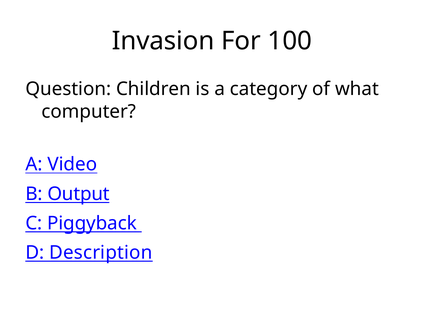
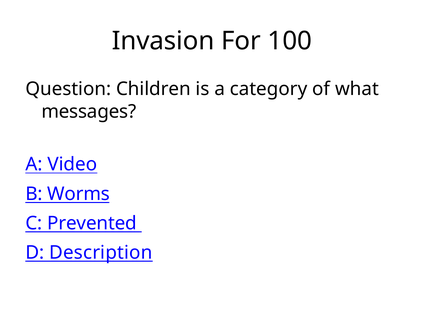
computer: computer -> messages
Output: Output -> Worms
Piggyback: Piggyback -> Prevented
